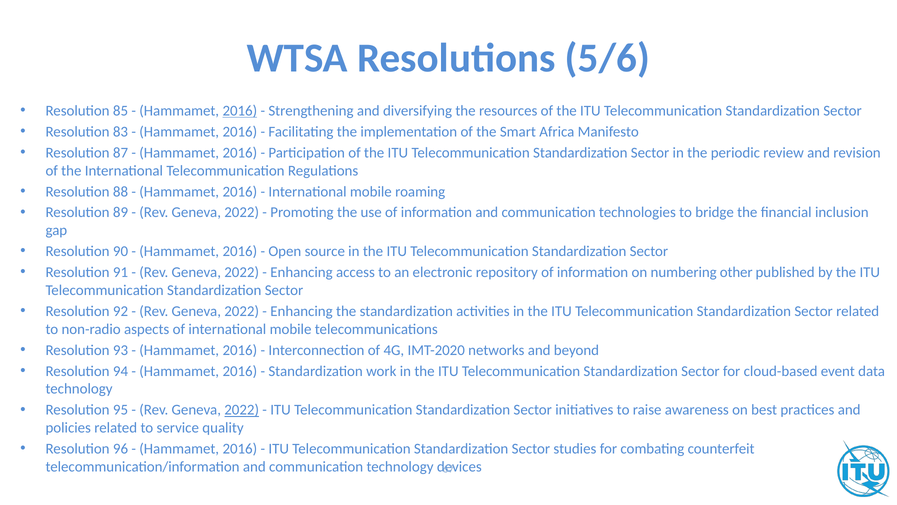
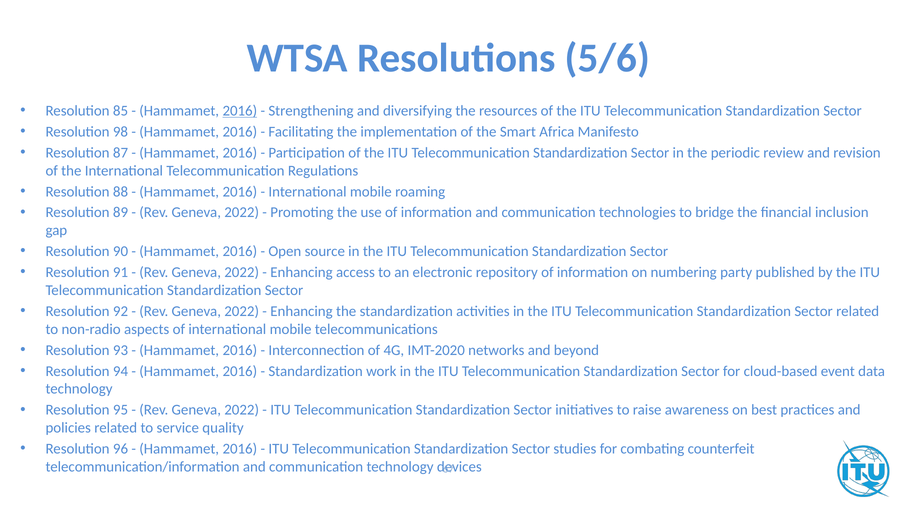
83: 83 -> 98
other: other -> party
2022 at (242, 410) underline: present -> none
